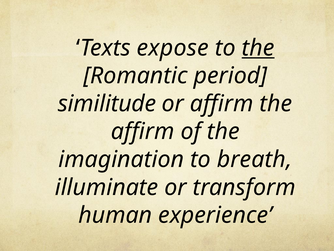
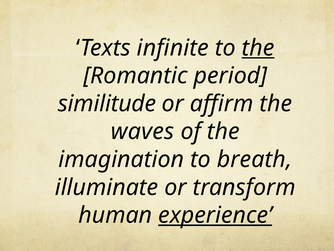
expose: expose -> infinite
affirm at (143, 131): affirm -> waves
experience underline: none -> present
